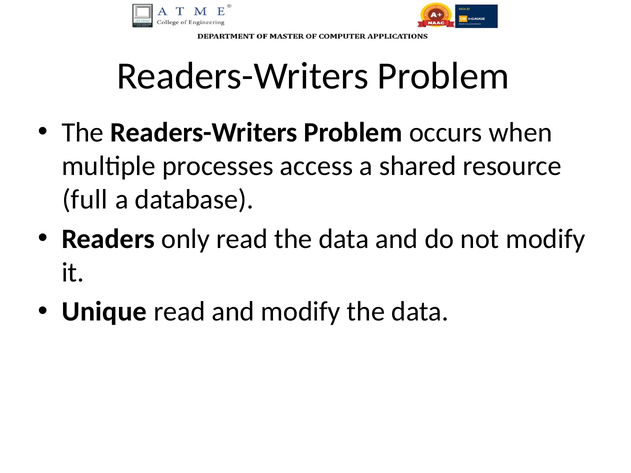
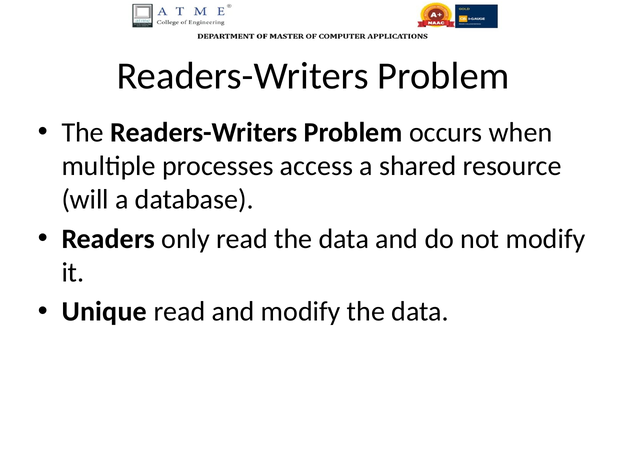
full: full -> will
